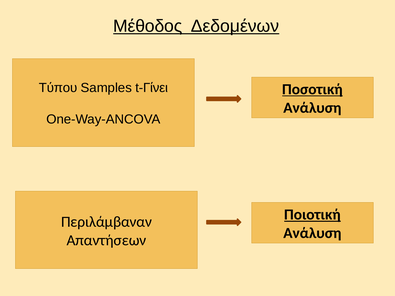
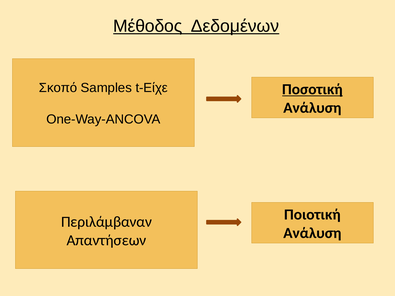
Τύπου: Τύπου -> Σκοπό
t-Γίνει: t-Γίνει -> t-Είχε
Ποιοτική underline: present -> none
